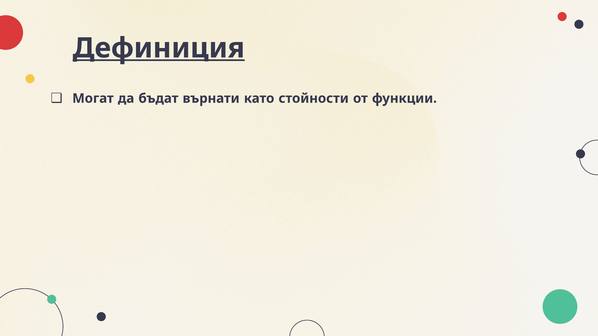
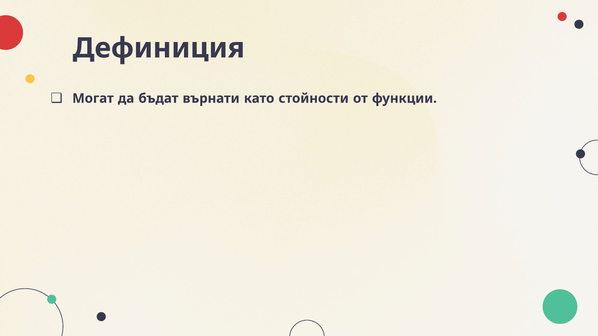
Дефиниция underline: present -> none
